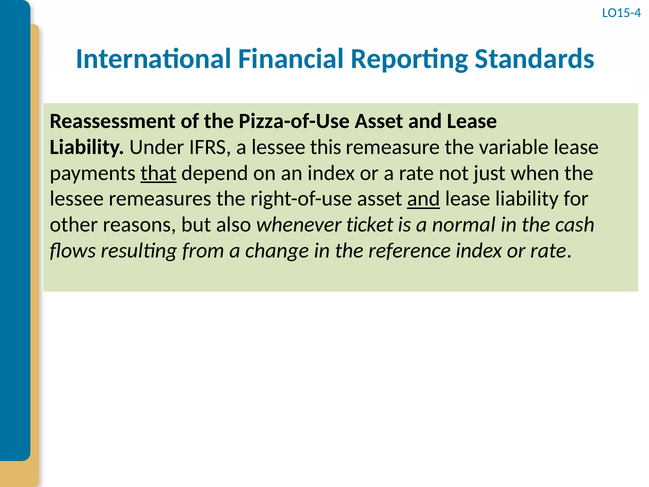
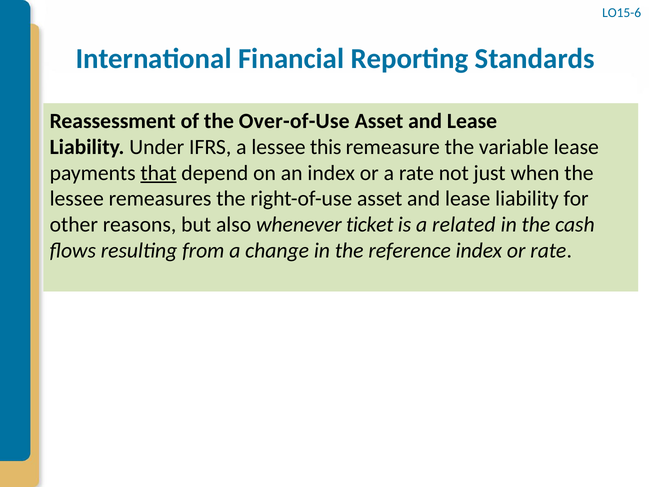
LO15-4: LO15-4 -> LO15-6
Pizza-of-Use: Pizza-of-Use -> Over-of-Use
and at (424, 199) underline: present -> none
normal: normal -> related
